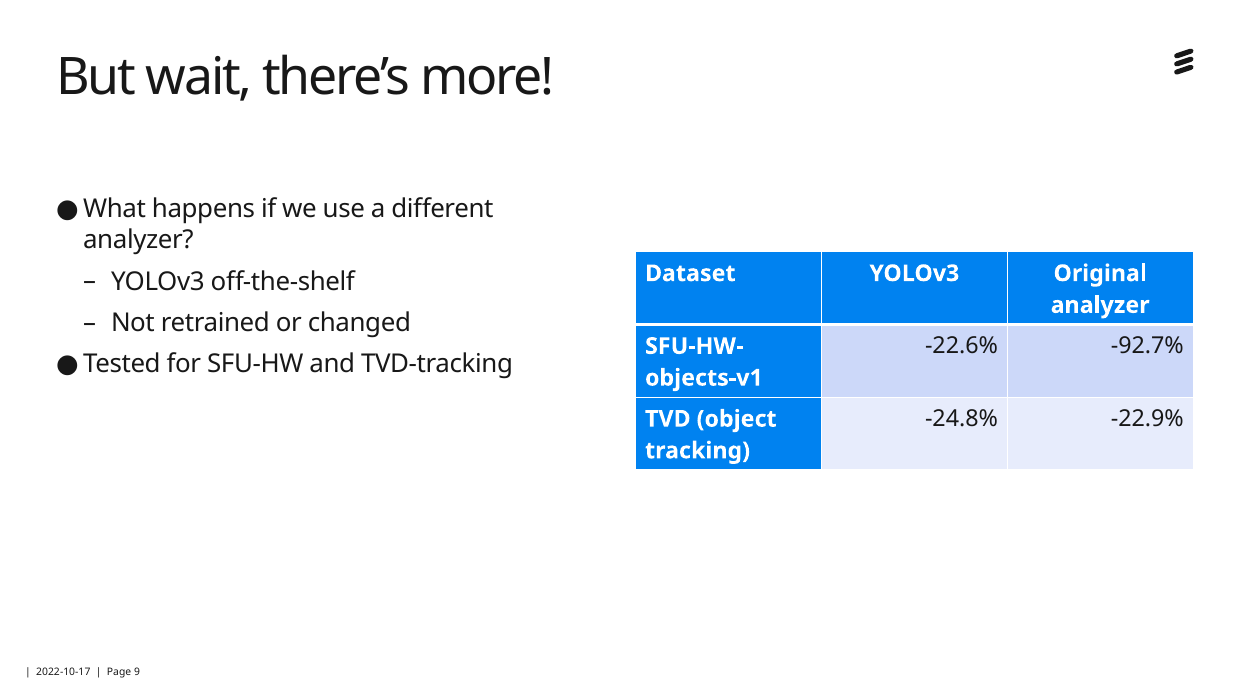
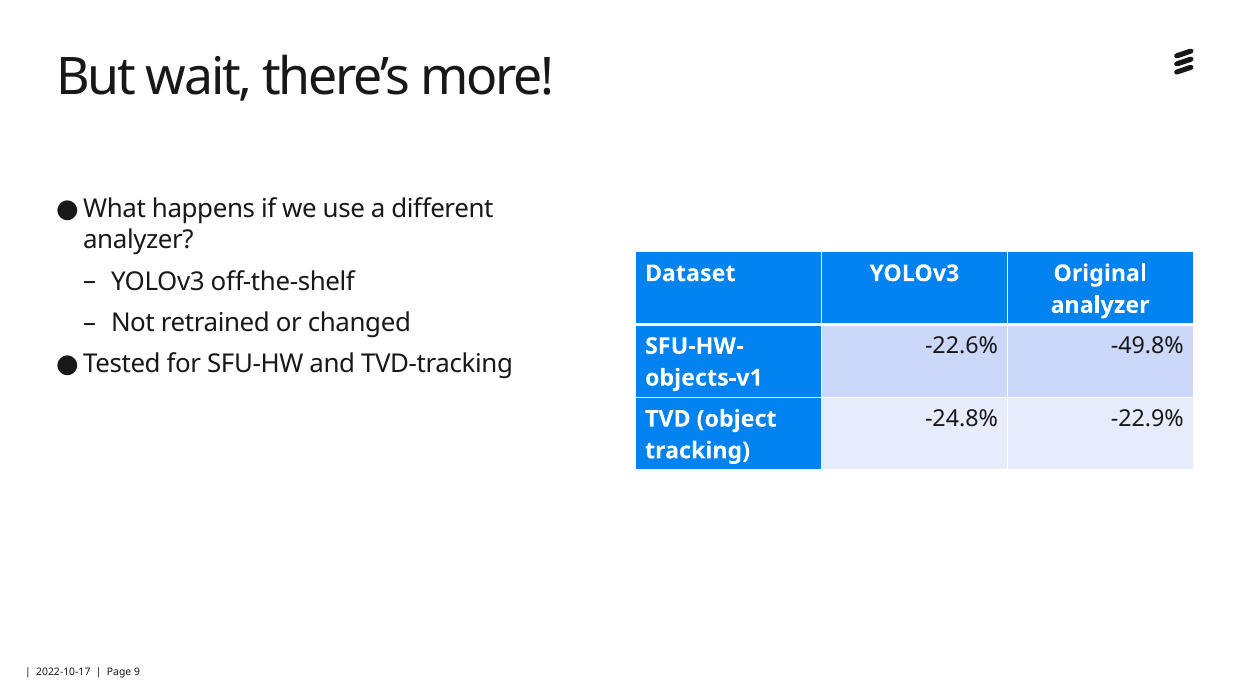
-92.7%: -92.7% -> -49.8%
